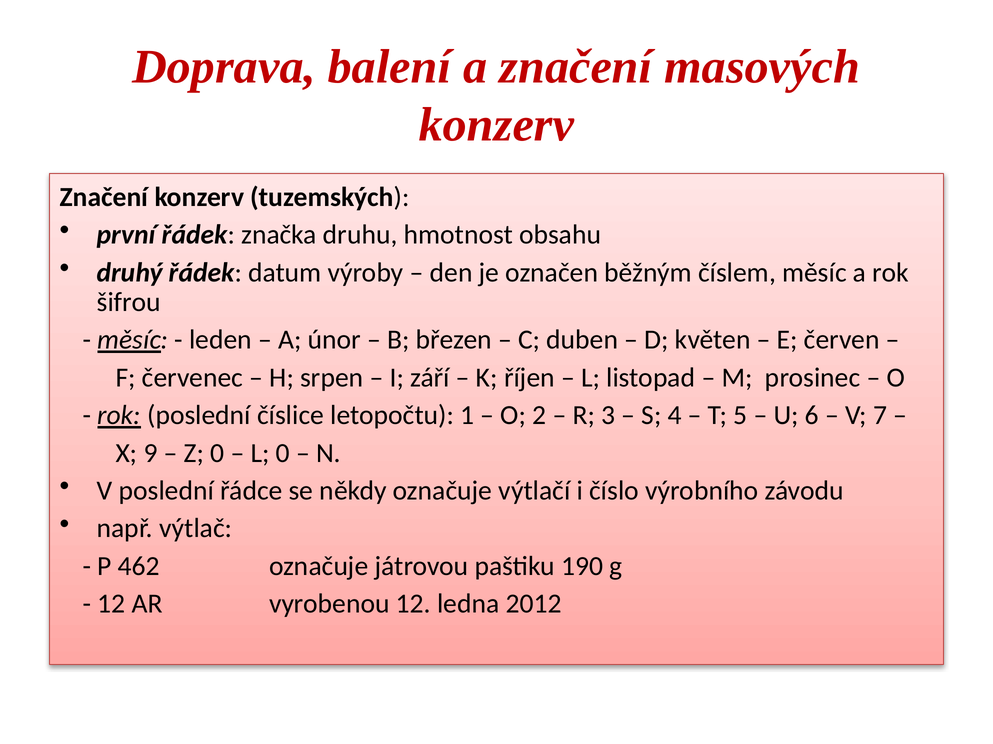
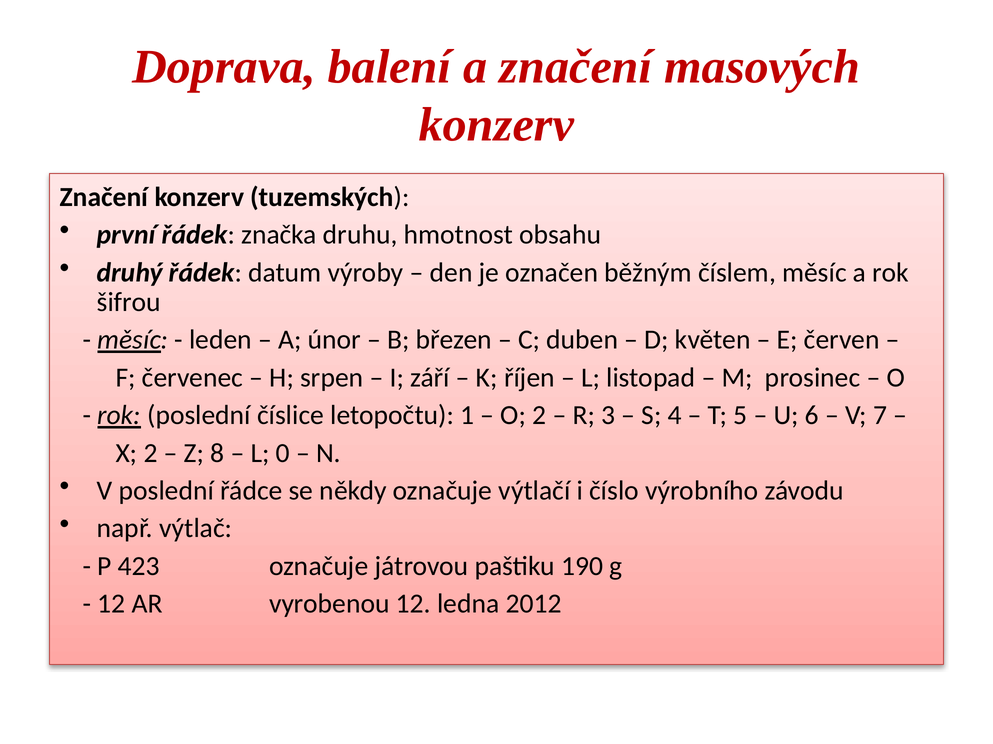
X 9: 9 -> 2
Z 0: 0 -> 8
462: 462 -> 423
